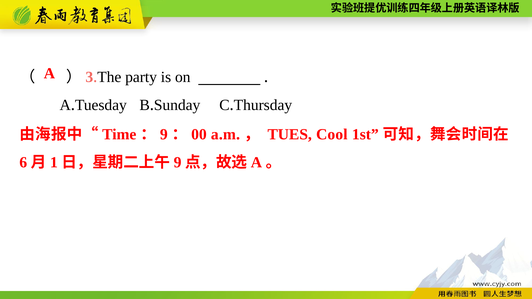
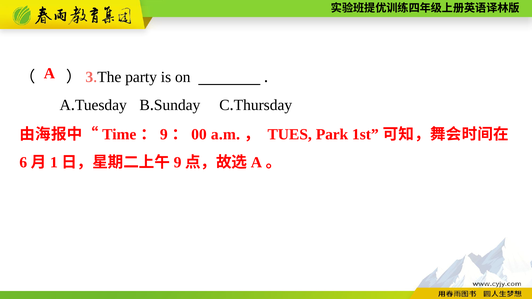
Cool: Cool -> Park
